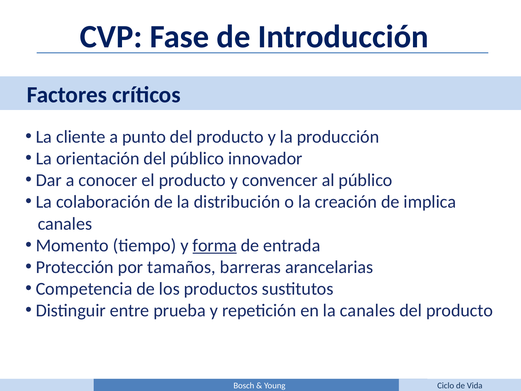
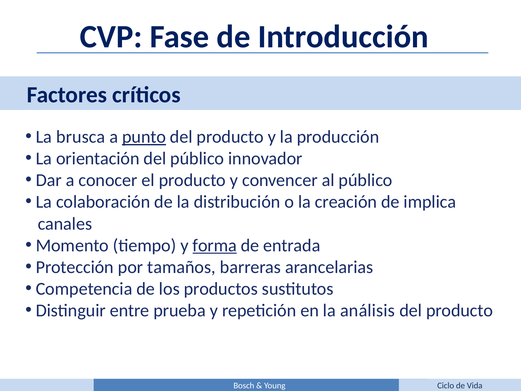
cliente: cliente -> brusca
punto underline: none -> present
la canales: canales -> análisis
